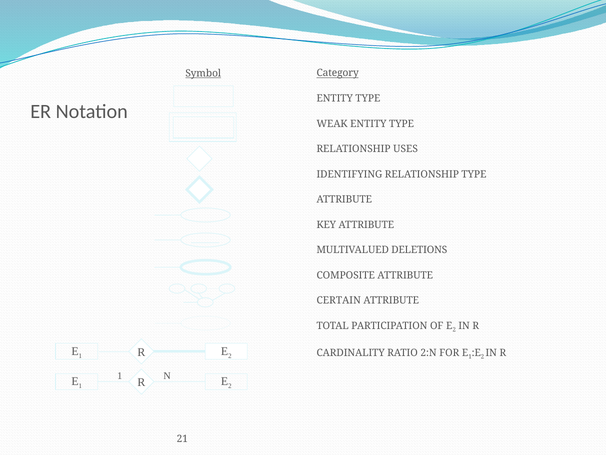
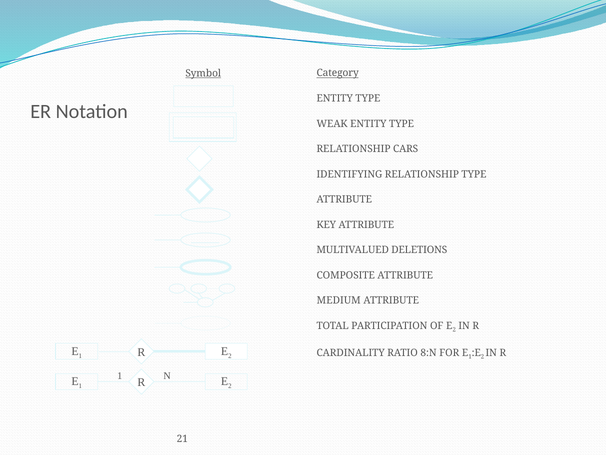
USES: USES -> CARS
CERTAIN: CERTAIN -> MEDIUM
2:N: 2:N -> 8:N
